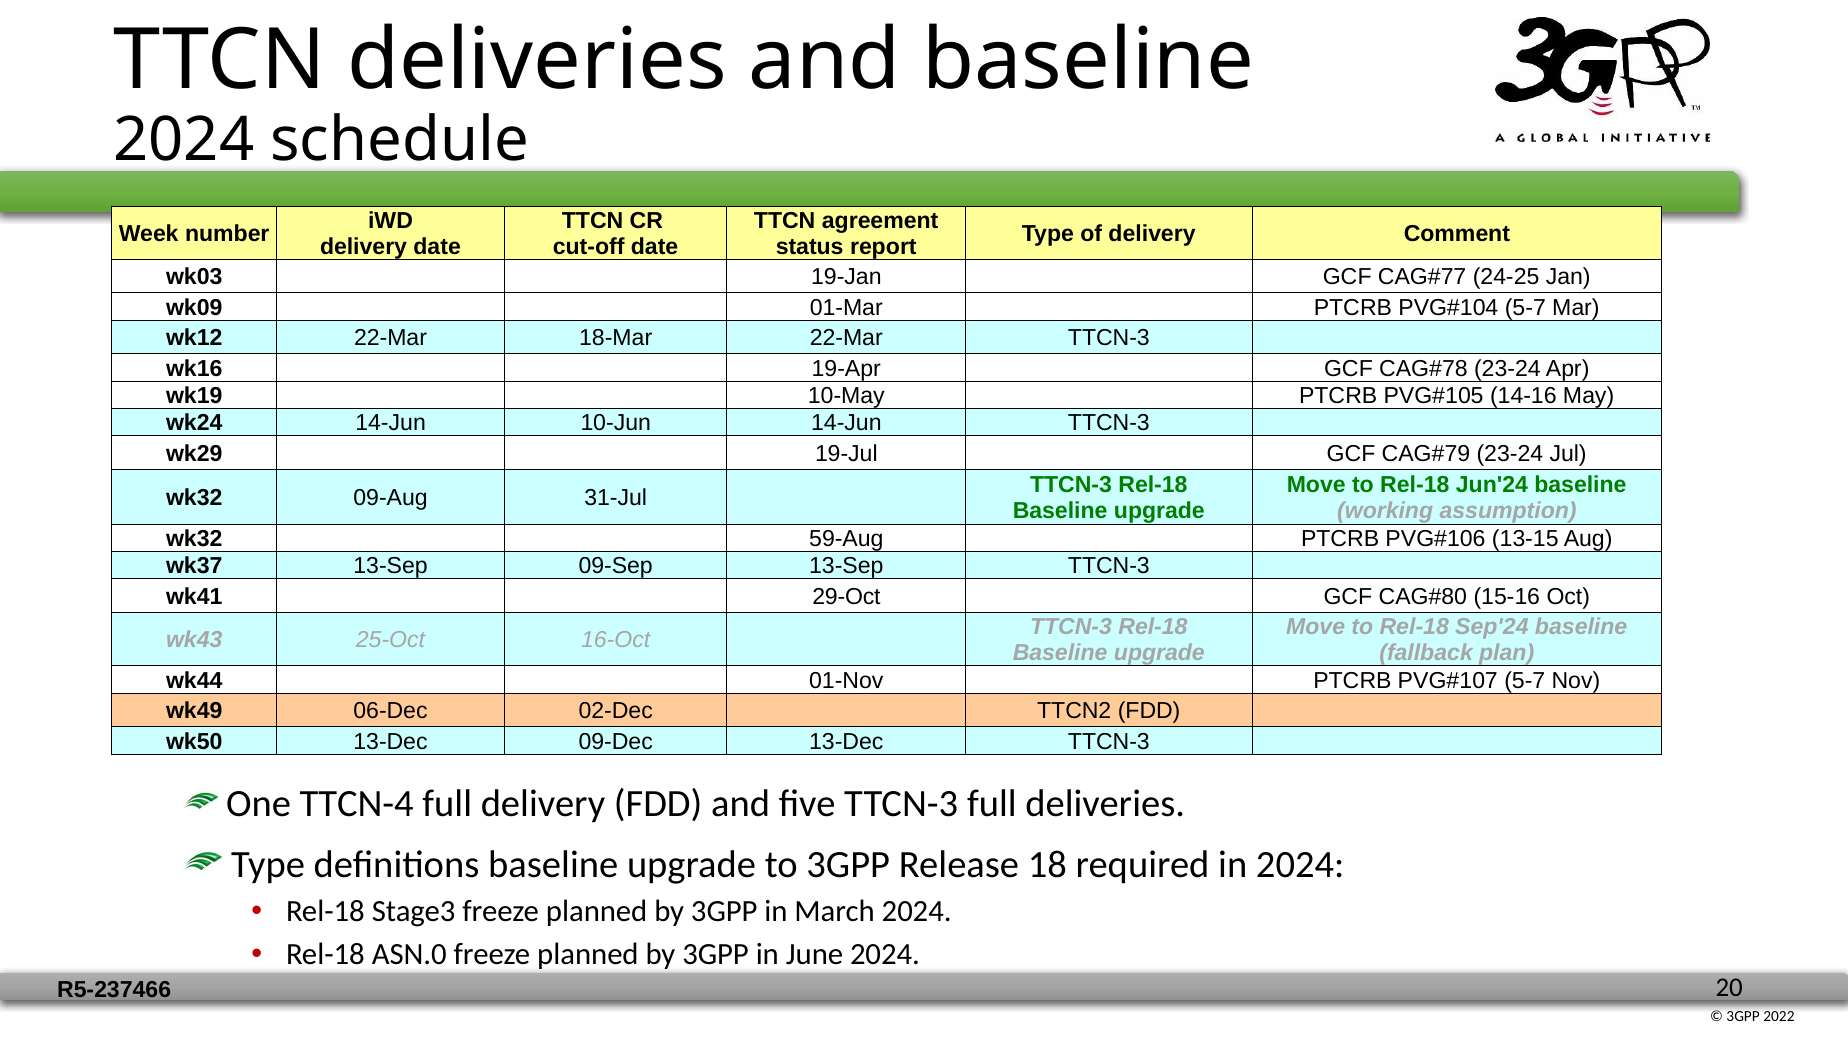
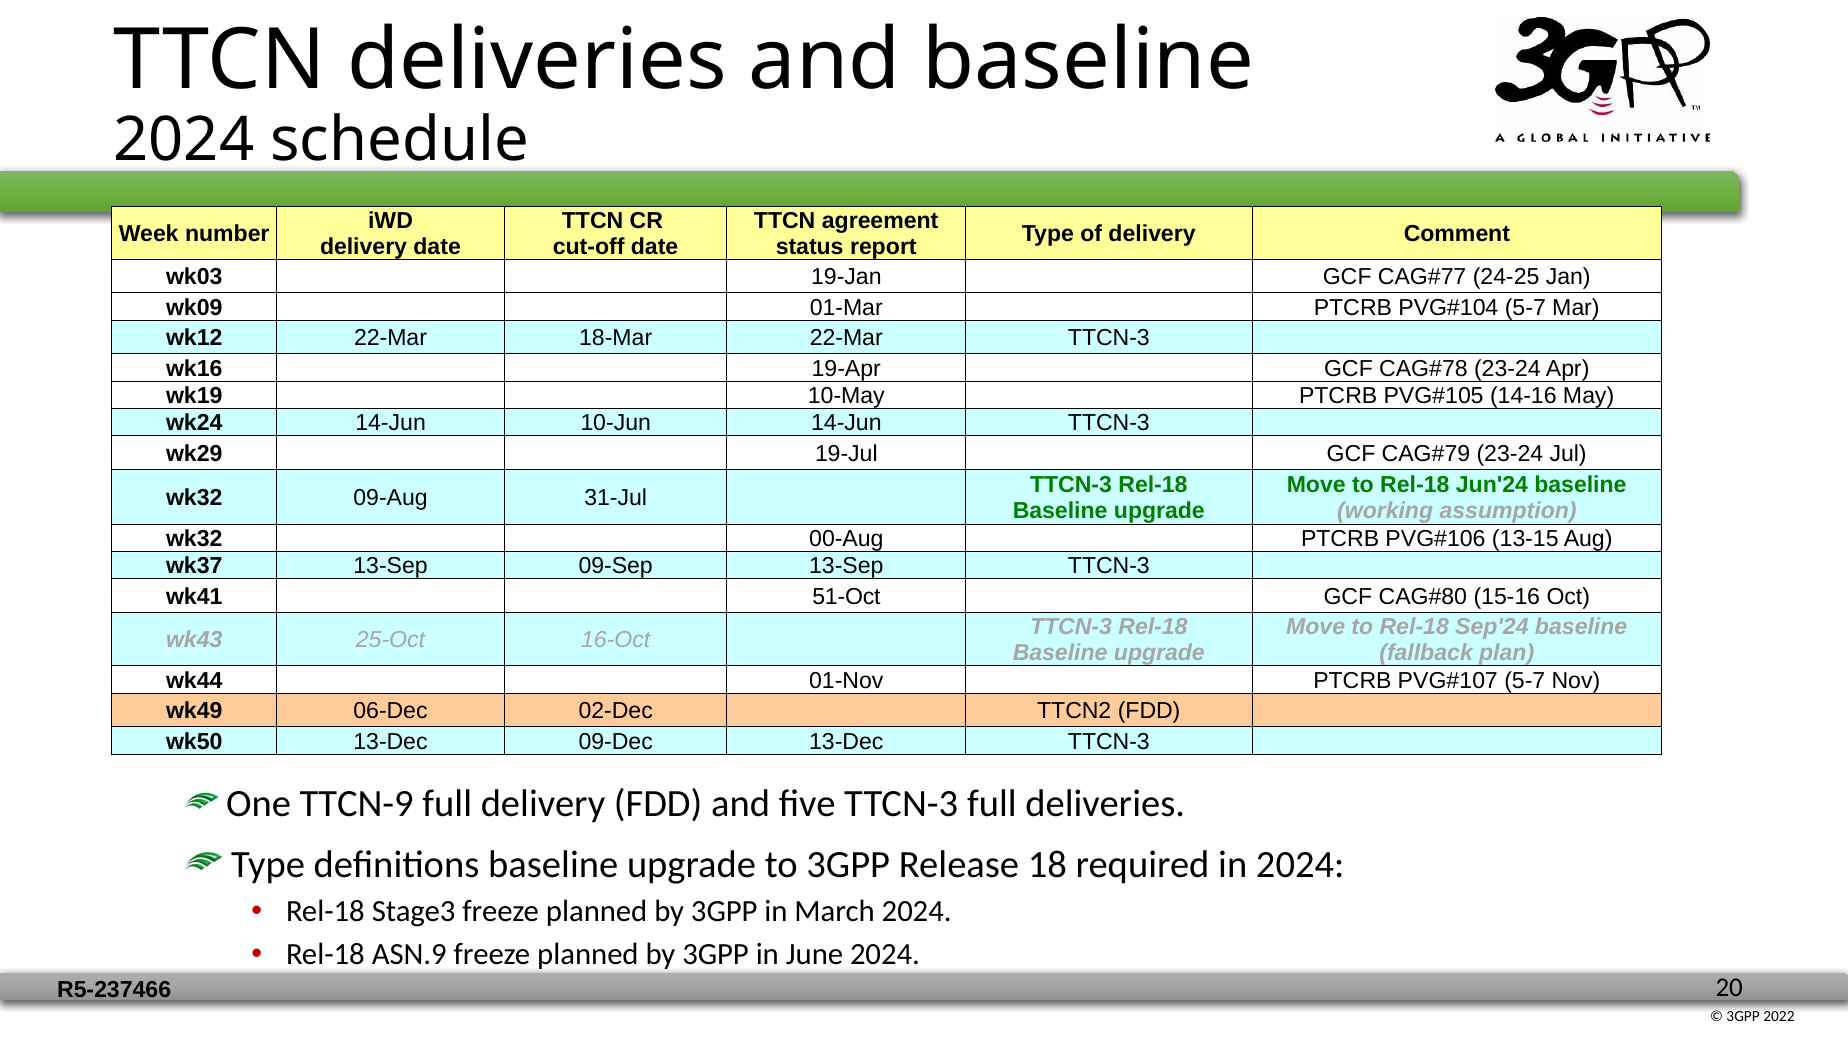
59-Aug: 59-Aug -> 00-Aug
29-Oct: 29-Oct -> 51-Oct
TTCN-4: TTCN-4 -> TTCN-9
ASN.0: ASN.0 -> ASN.9
